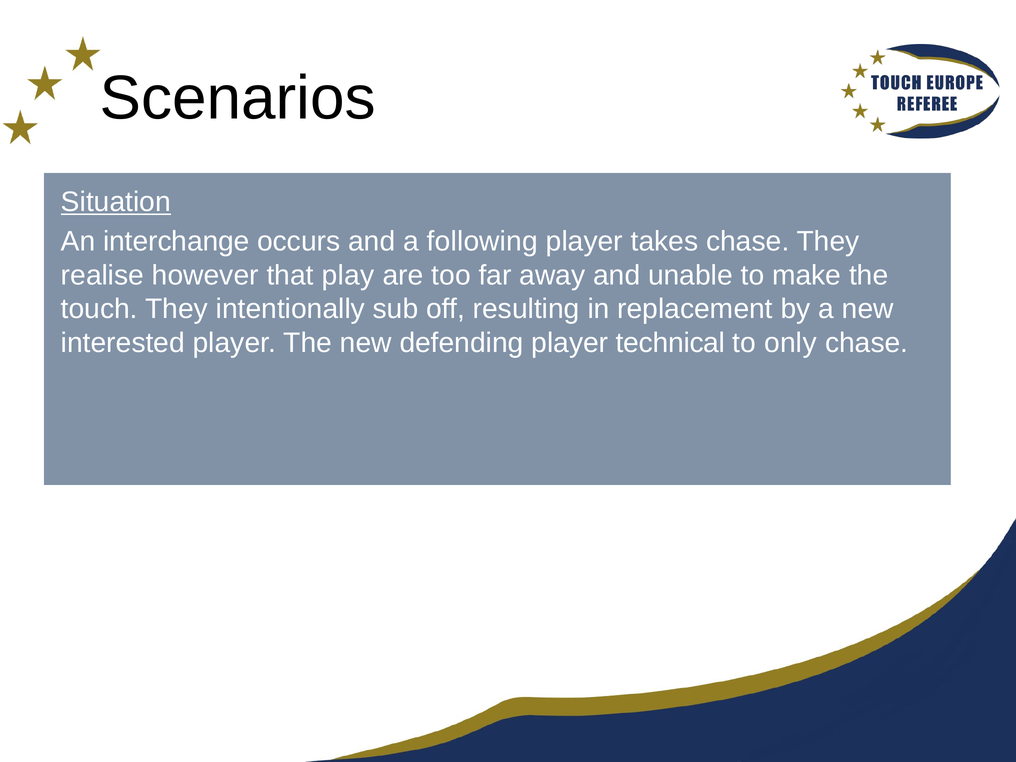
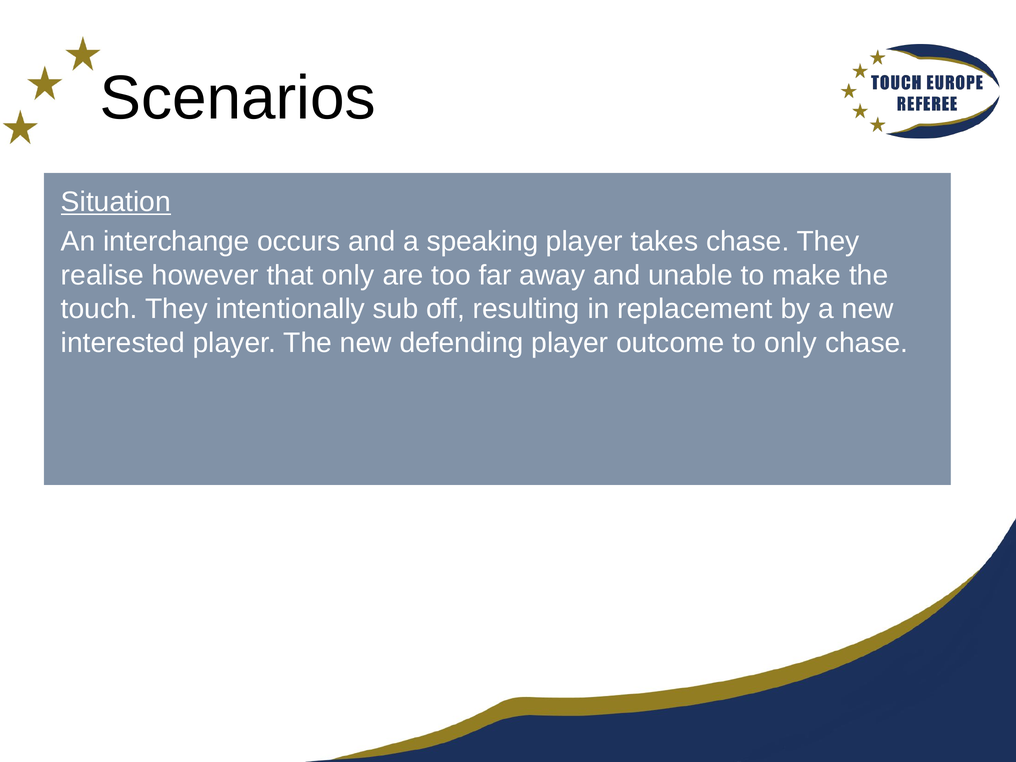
following: following -> speaking
that play: play -> only
technical: technical -> outcome
